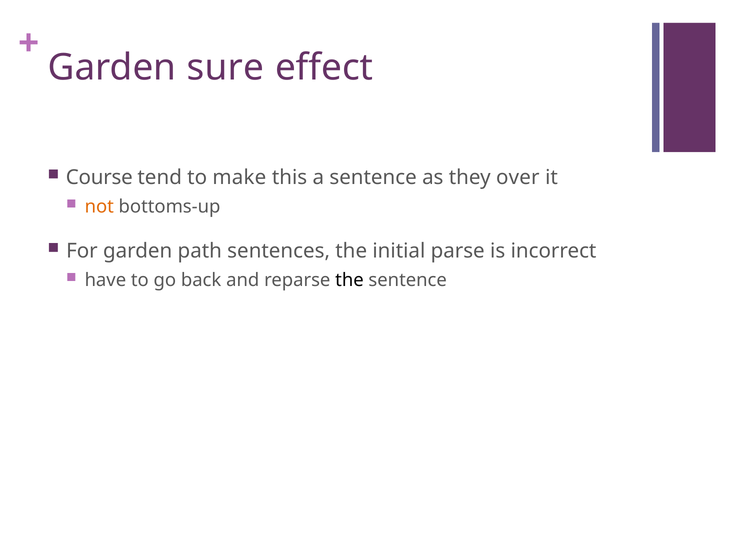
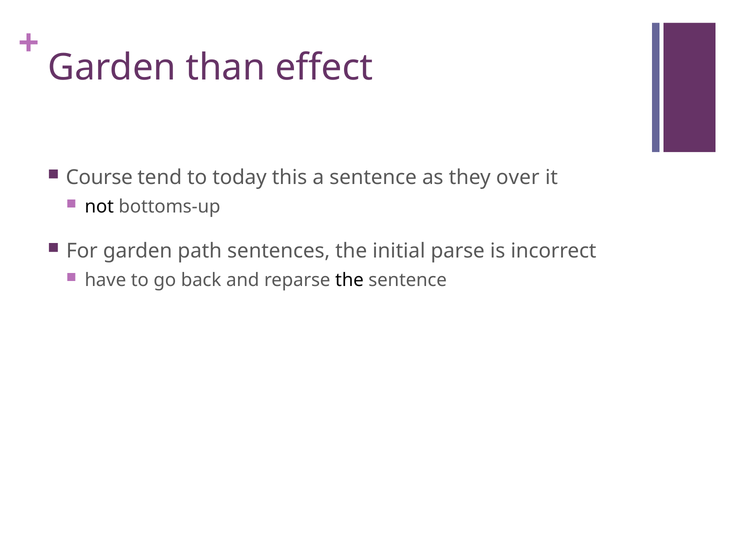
sure: sure -> than
make: make -> today
not colour: orange -> black
